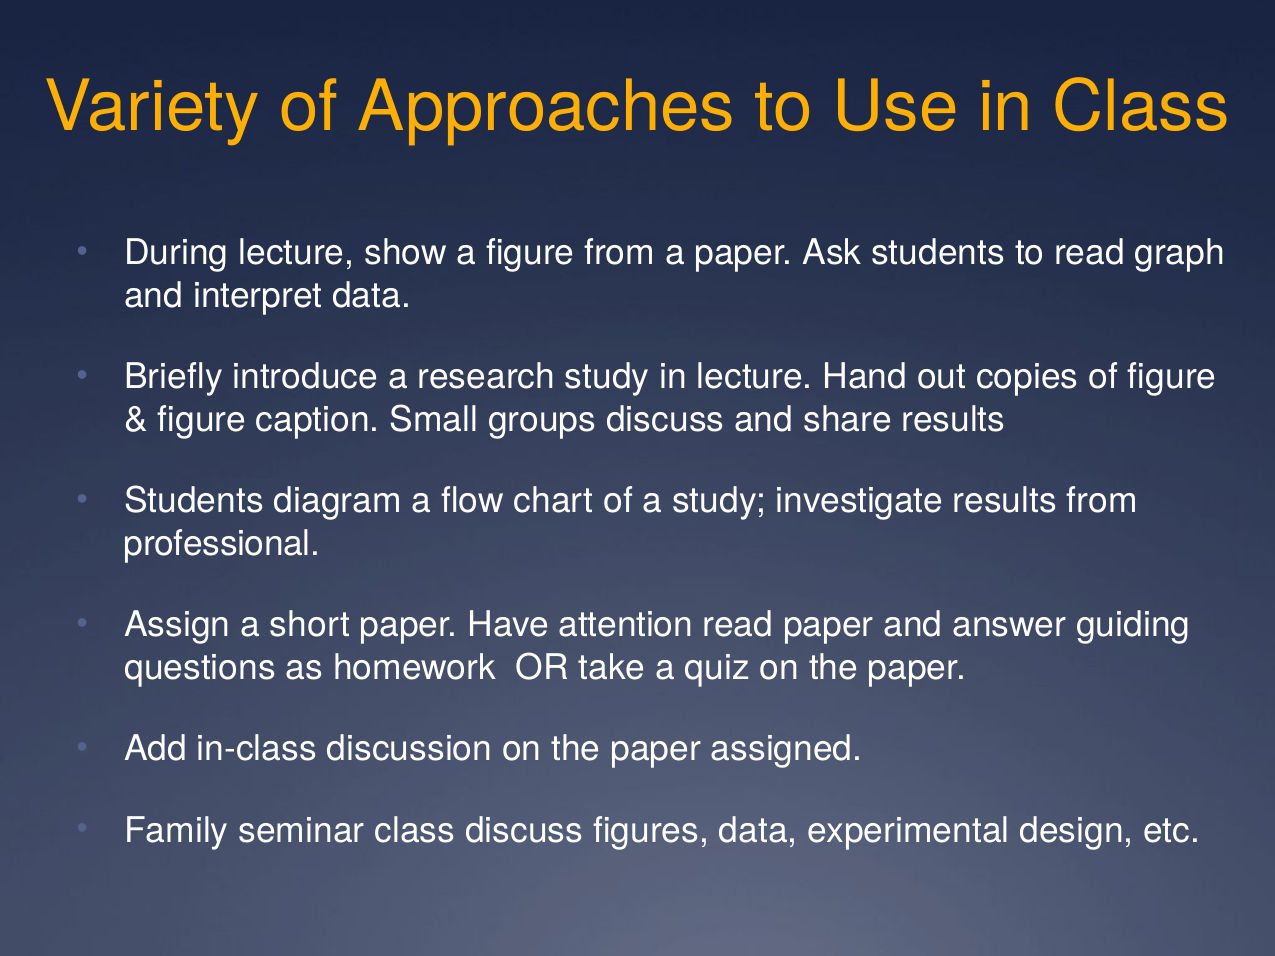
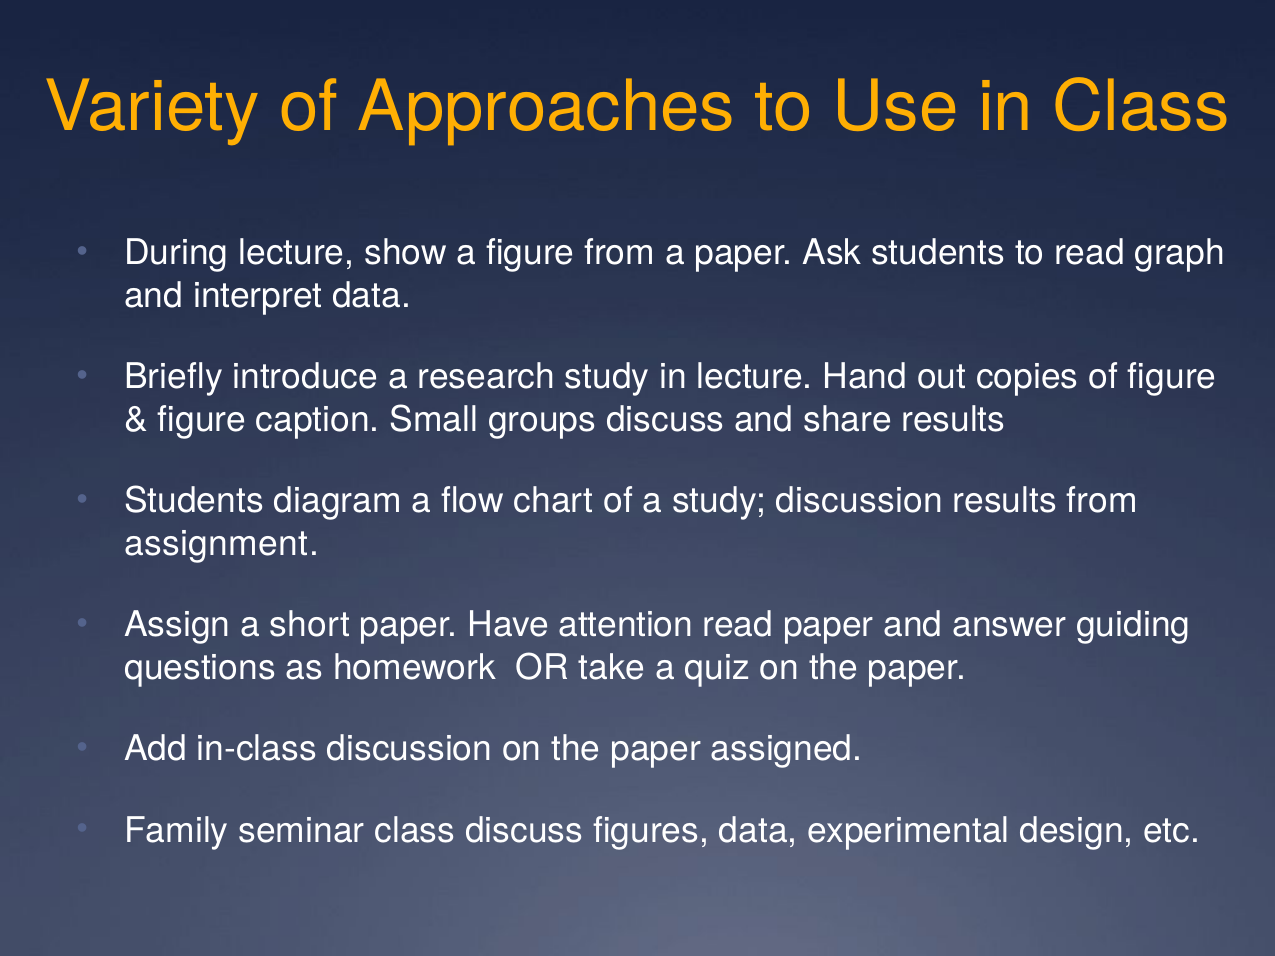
study investigate: investigate -> discussion
professional: professional -> assignment
